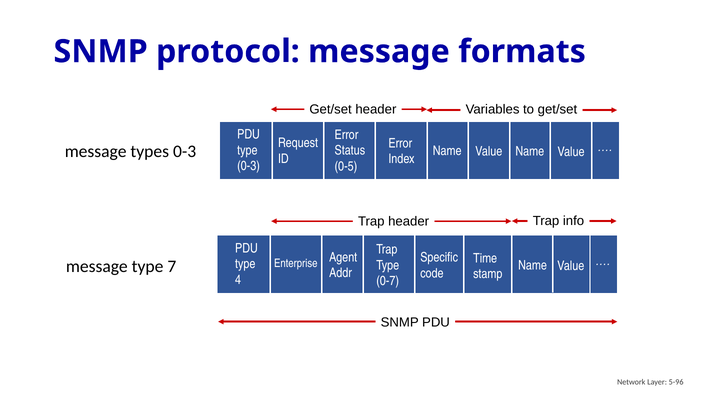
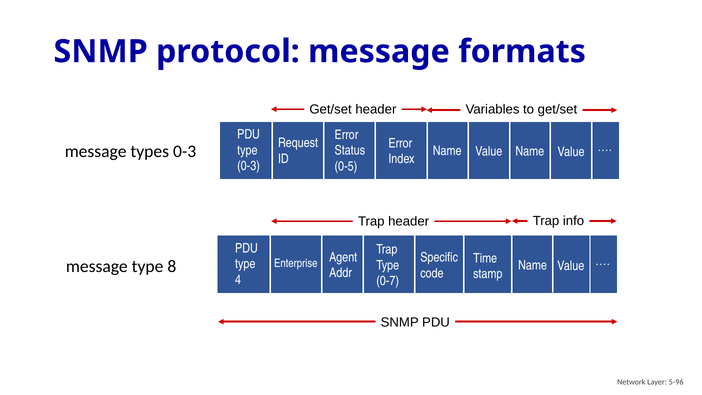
7: 7 -> 8
